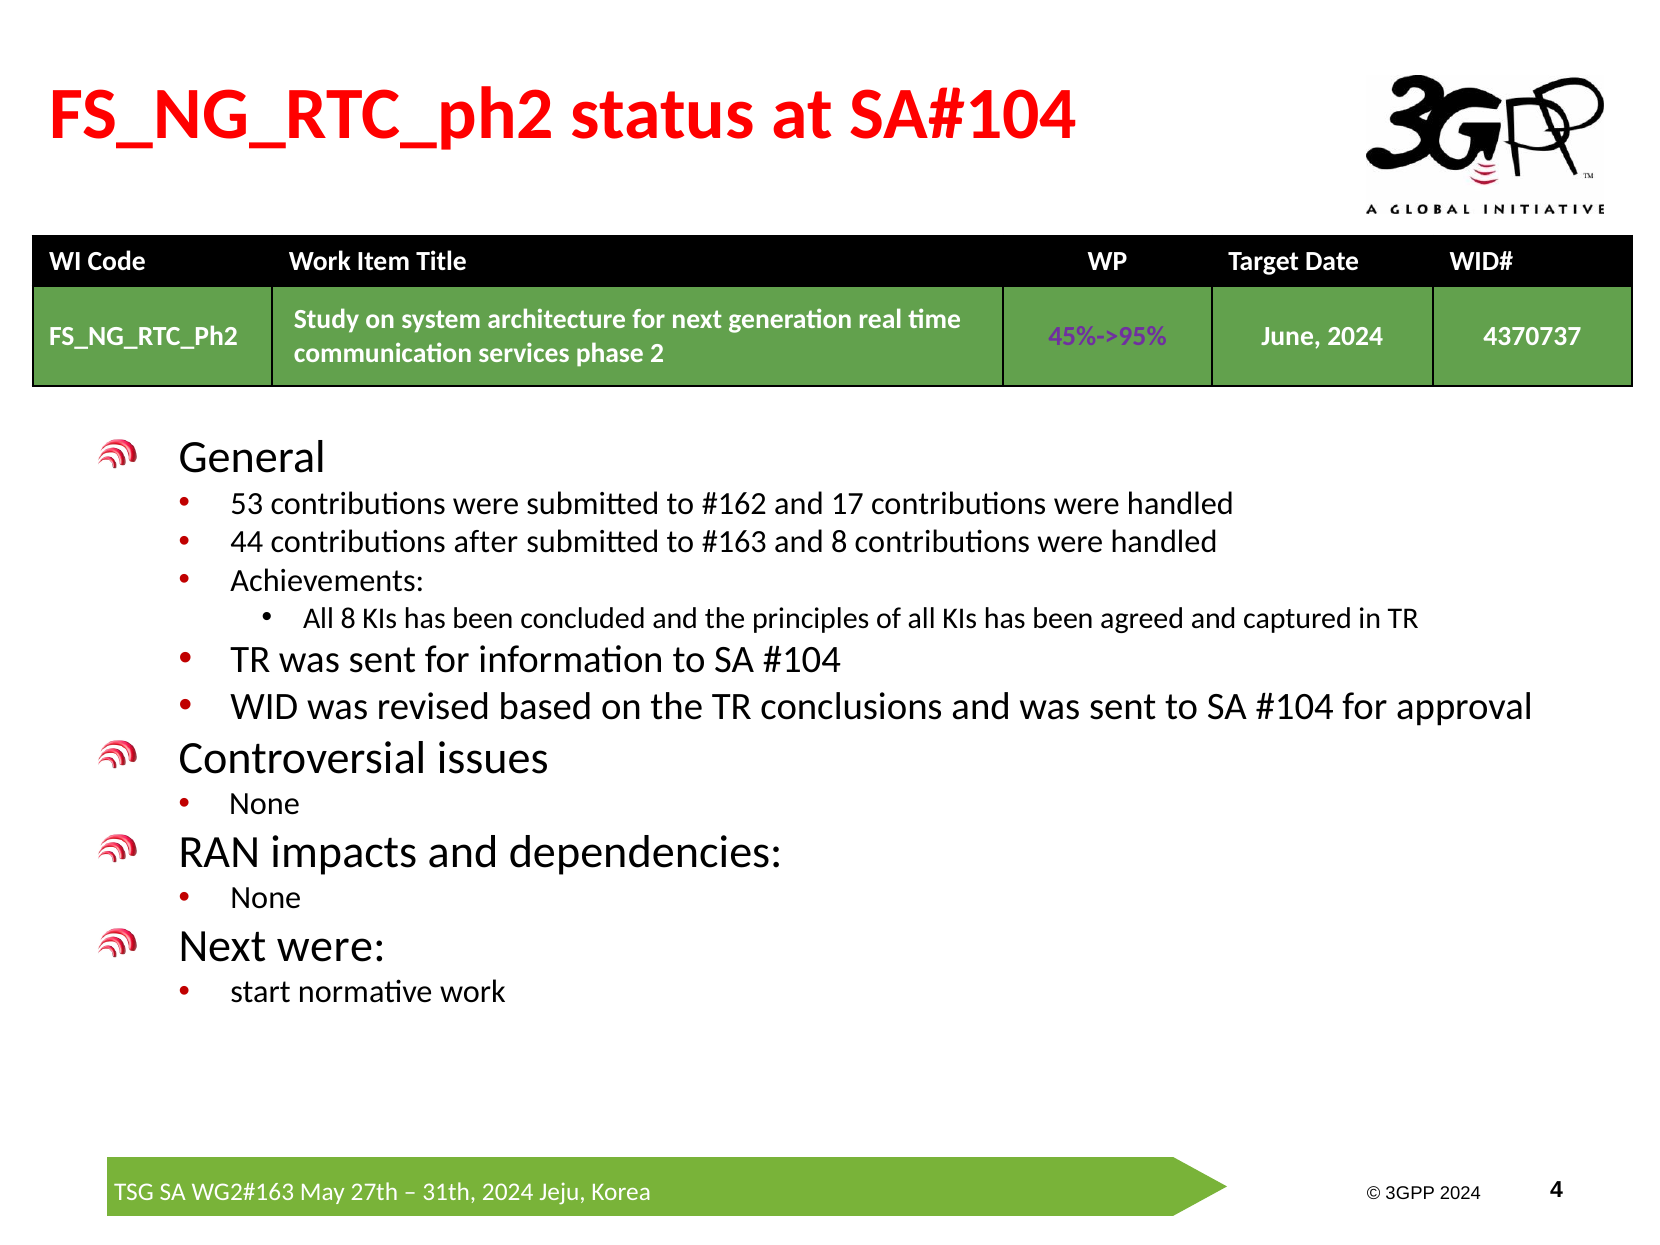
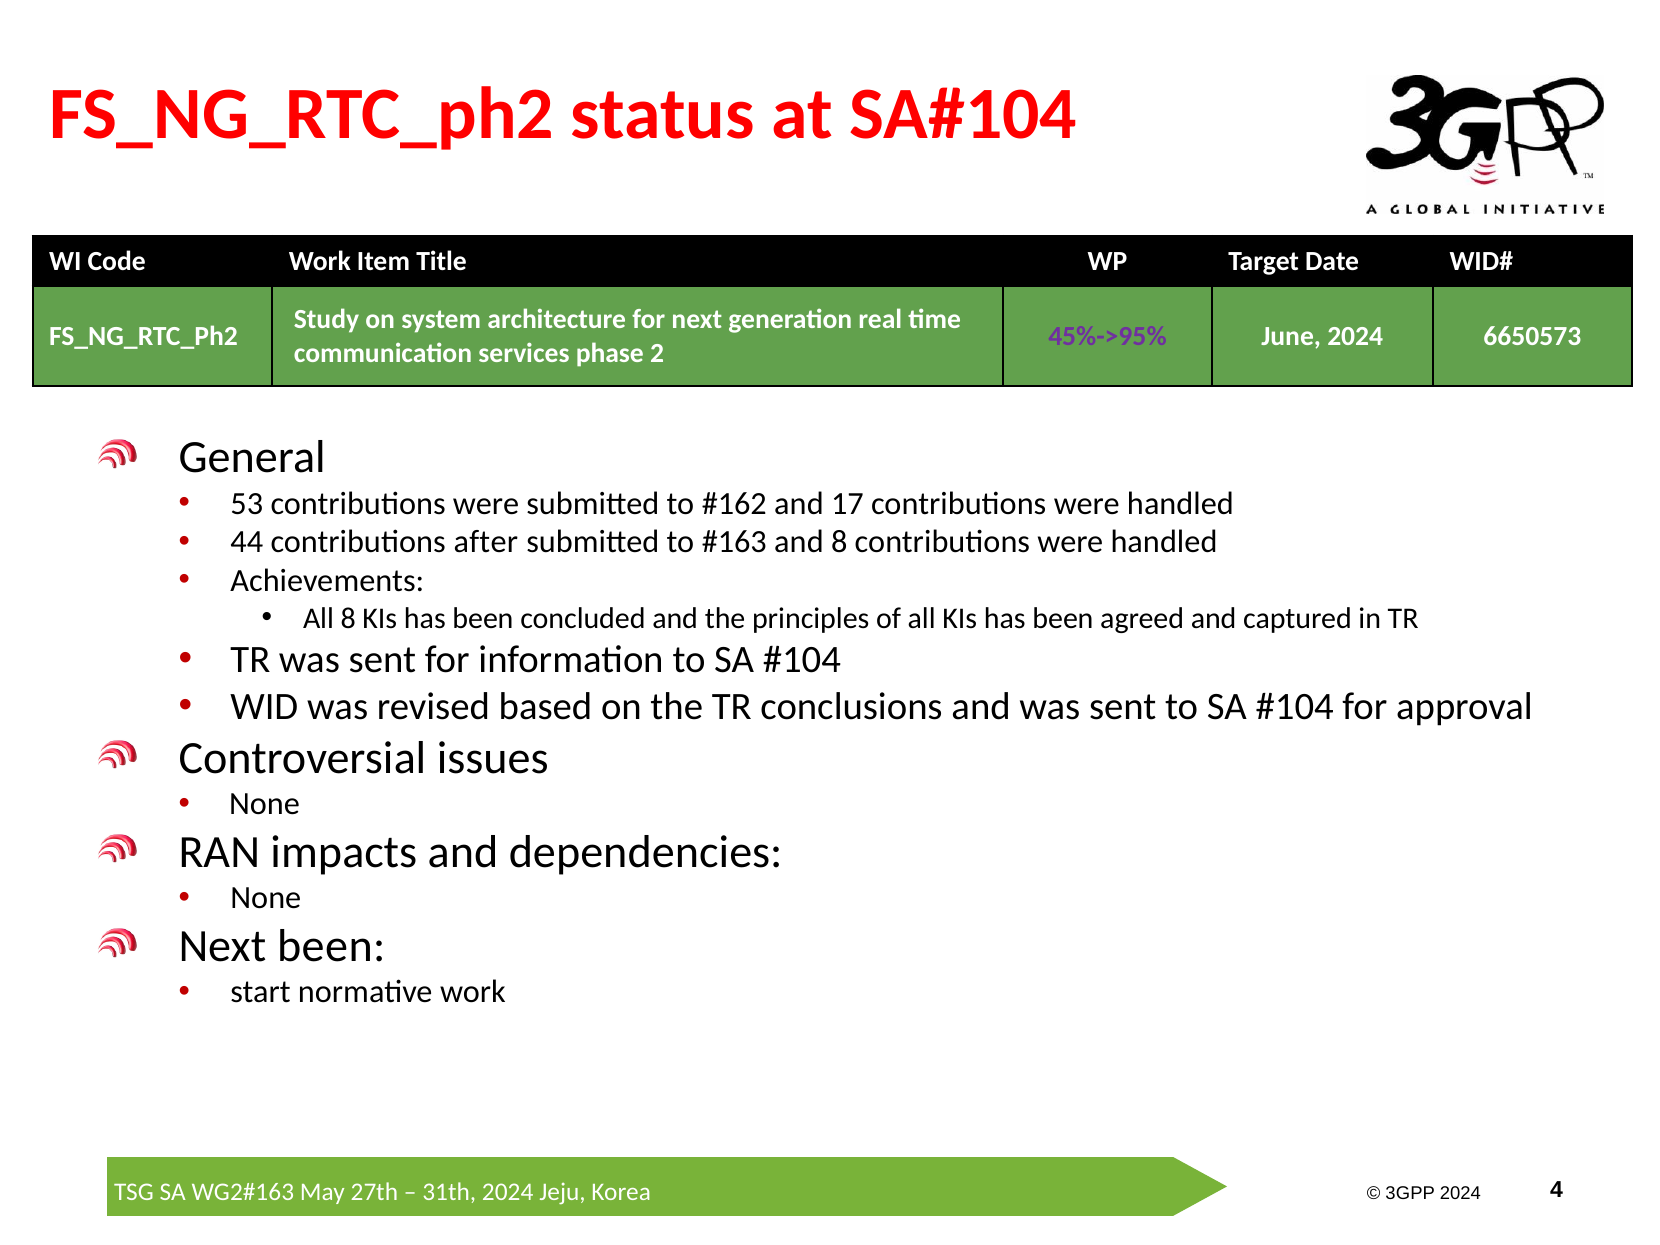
4370737: 4370737 -> 6650573
Next were: were -> been
